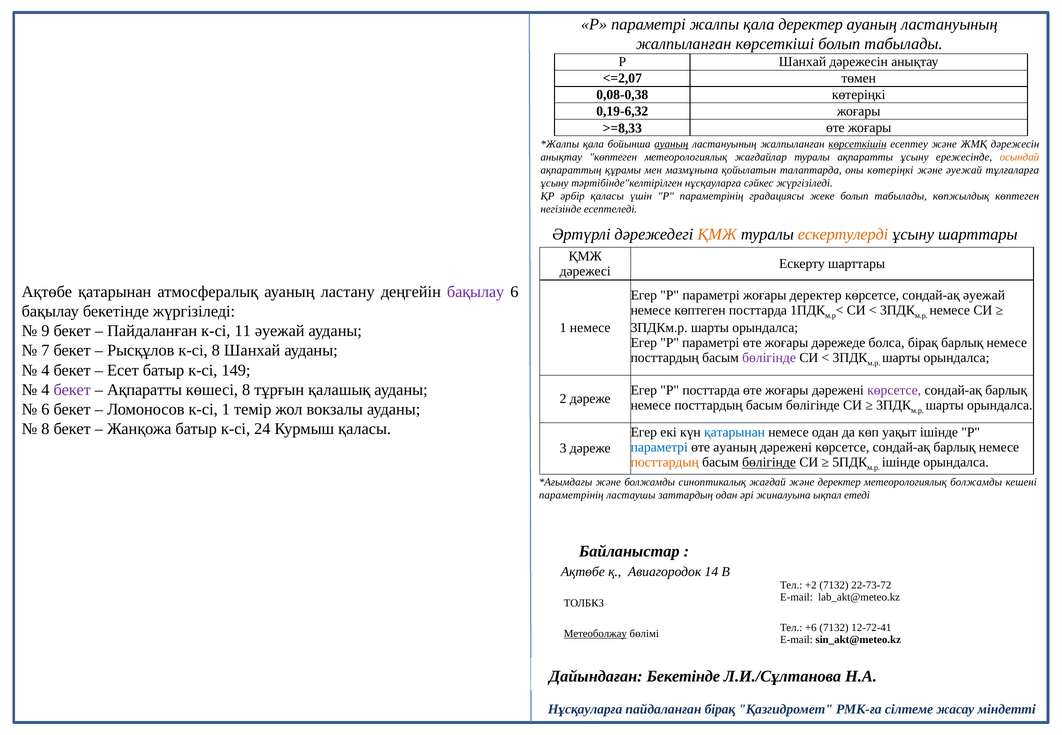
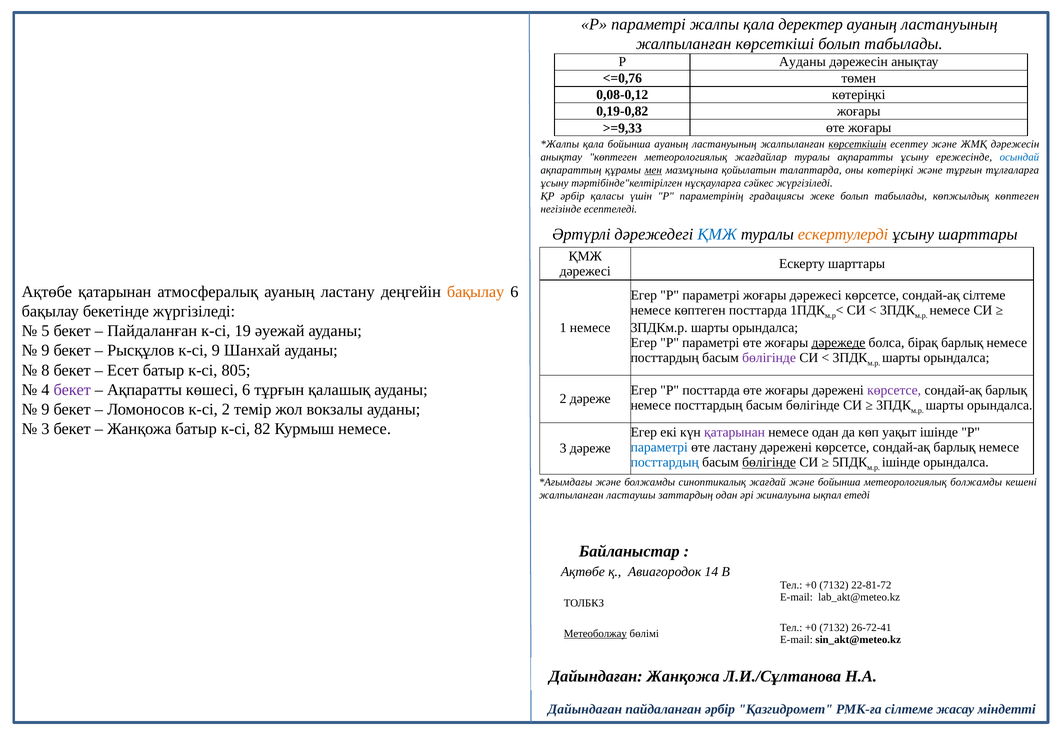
Р Шанхай: Шанхай -> Ауданы
<=2,07: <=2,07 -> <=0,76
0,08-0,38: 0,08-0,38 -> 0,08-0,12
0,19-6,32: 0,19-6,32 -> 0,19-0,82
>=8,33: >=8,33 -> >=9,33
ауаның at (671, 144) underline: present -> none
осындай colour: orange -> blue
мен underline: none -> present
және әуежай: әуежай -> тұрғын
ҚМЖ at (717, 235) colour: orange -> blue
бақылау at (476, 292) colour: purple -> orange
жоғары деректер: деректер -> дәрежесі
сондай-ақ әуежай: әуежай -> сілтеме
9: 9 -> 5
11: 11 -> 19
дәрежеде underline: none -> present
7 at (45, 351): 7 -> 9
к-сі 8: 8 -> 9
4 at (45, 370): 4 -> 8
149: 149 -> 805
көшесі 8: 8 -> 6
6 at (45, 409): 6 -> 9
к-сі 1: 1 -> 2
8 at (45, 429): 8 -> 3
24: 24 -> 82
Курмыш қаласы: қаласы -> немесе
қатарынан at (735, 433) colour: blue -> purple
өте ауаның: ауаның -> ластану
посттардың at (665, 463) colour: orange -> blue
және деректер: деректер -> бойынша
параметрінің at (571, 495): параметрінің -> жалпыланған
+2 at (811, 585): +2 -> +0
22-73-72: 22-73-72 -> 22-81-72
+6 at (811, 628): +6 -> +0
12-72-41: 12-72-41 -> 26-72-41
Дайындаған Бекетінде: Бекетінде -> Жанқожа
Нұсқауларға at (585, 709): Нұсқауларға -> Дайындаған
пайдаланған бірақ: бірақ -> әрбір
